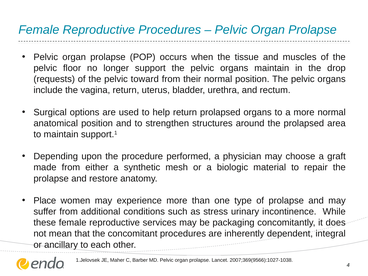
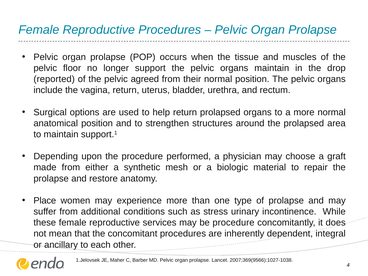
requests: requests -> reported
toward: toward -> agreed
be packaging: packaging -> procedure
